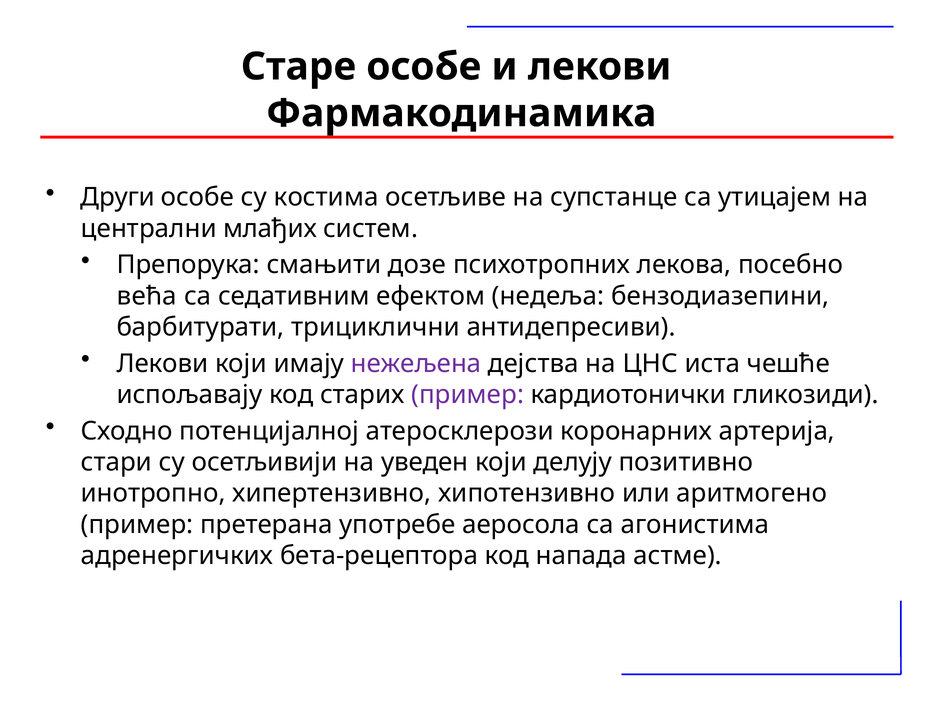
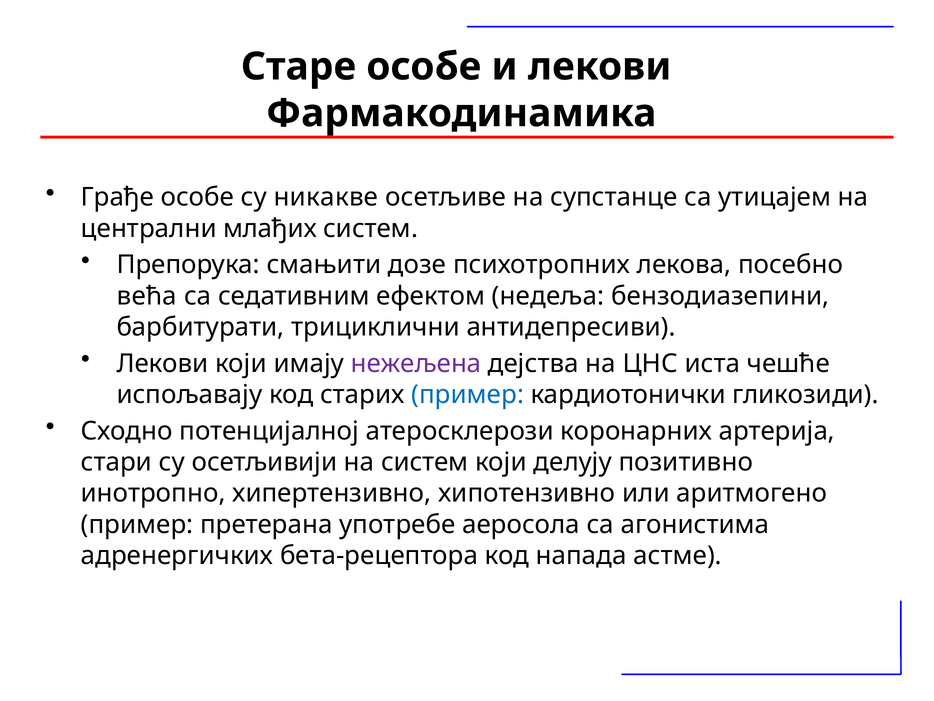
Други: Други -> Грађе
костима: костима -> никакве
пример at (468, 394) colour: purple -> blue
на уведен: уведен -> систем
